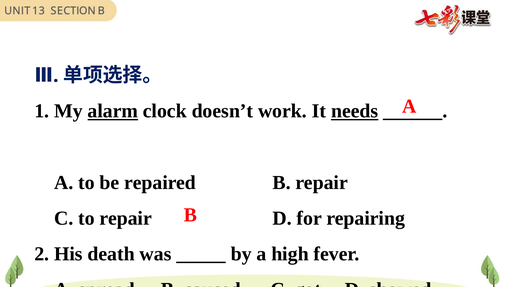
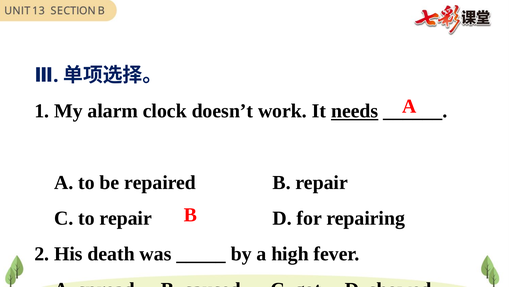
alarm underline: present -> none
